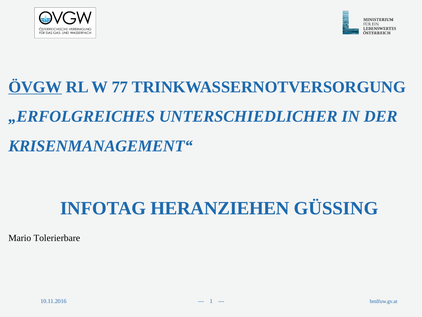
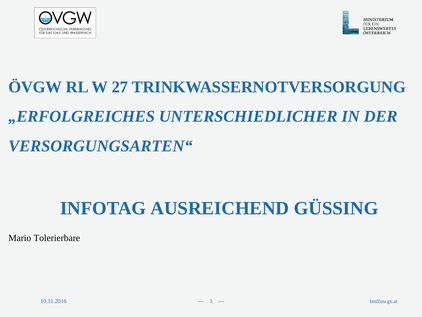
ÖVGW underline: present -> none
77: 77 -> 27
KRISENMANAGEMENT“: KRISENMANAGEMENT“ -> VERSORGUNGSARTEN“
HERANZIEHEN: HERANZIEHEN -> AUSREICHEND
